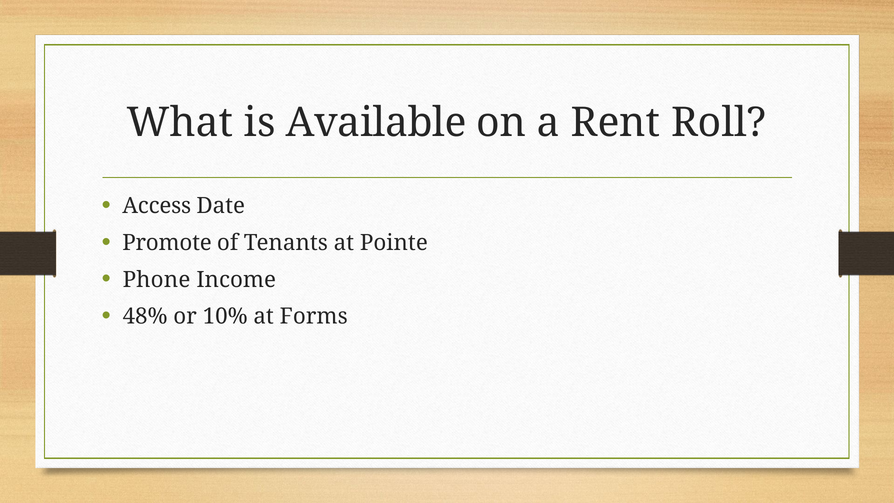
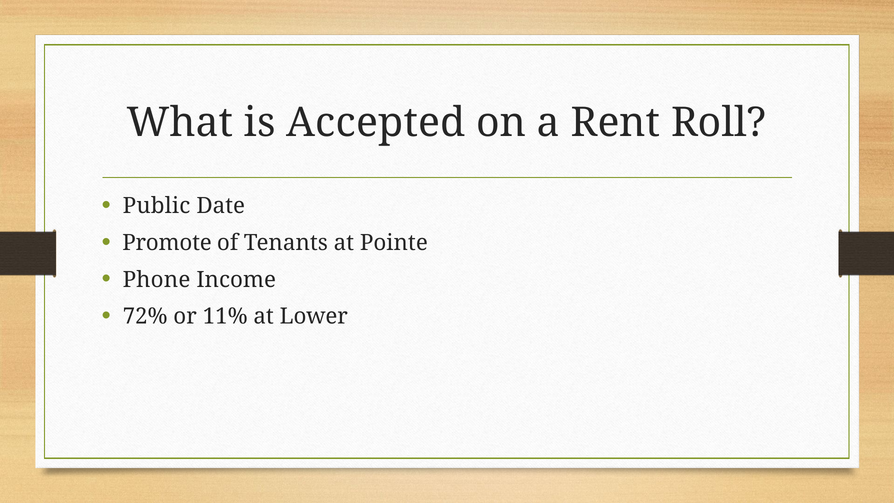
Available: Available -> Accepted
Access: Access -> Public
48%: 48% -> 72%
10%: 10% -> 11%
Forms: Forms -> Lower
